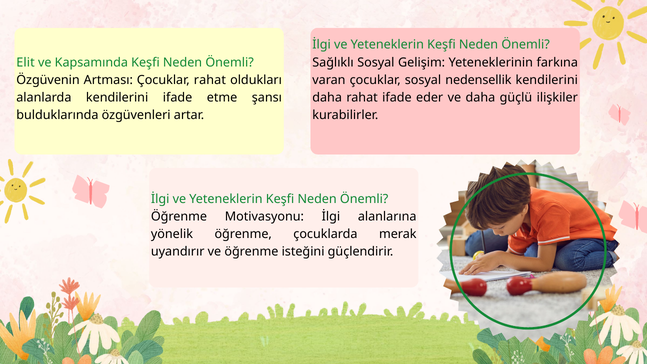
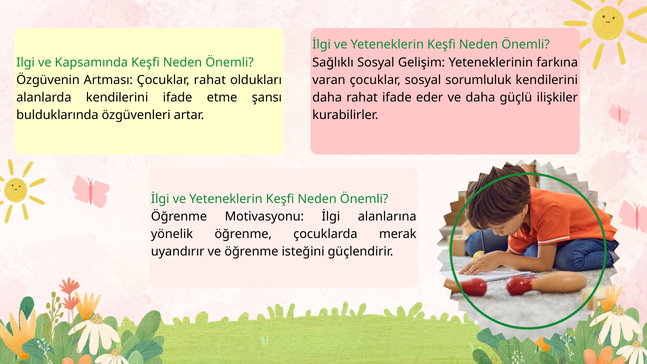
Elit: Elit -> Ilgi
nedensellik: nedensellik -> sorumluluk
